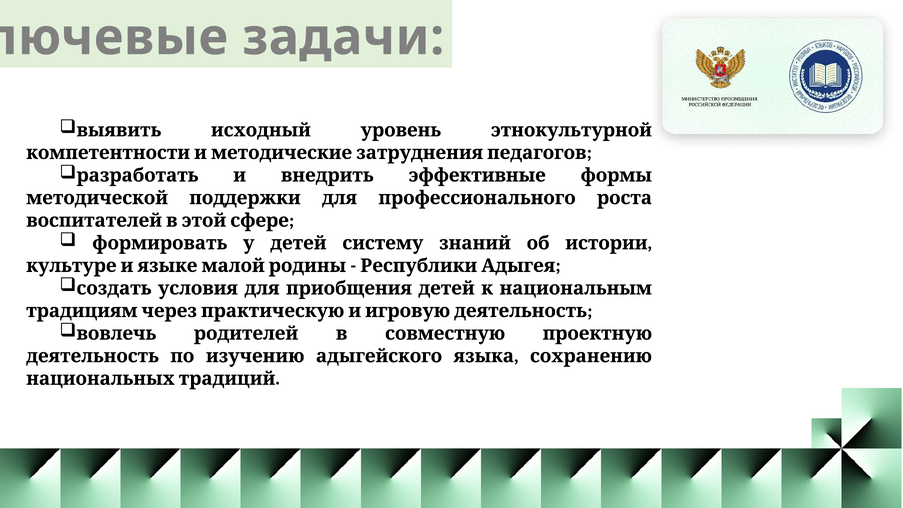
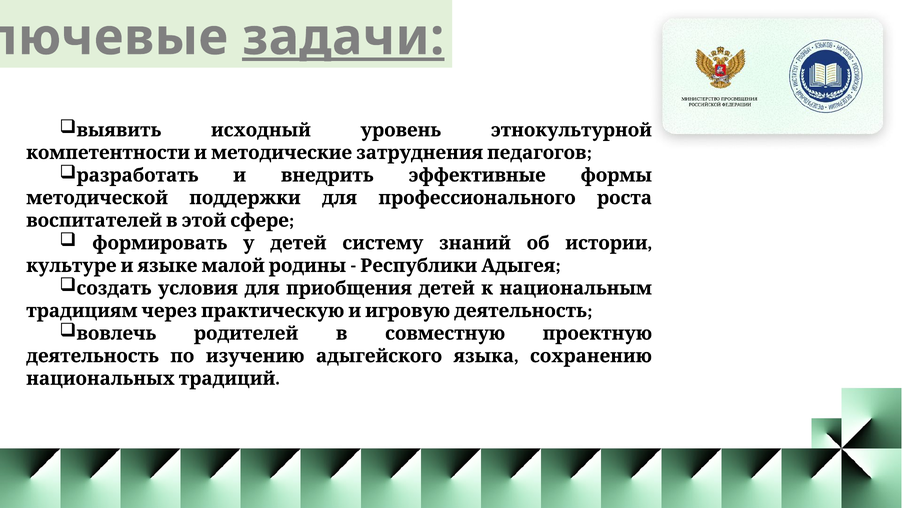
задачи underline: none -> present
